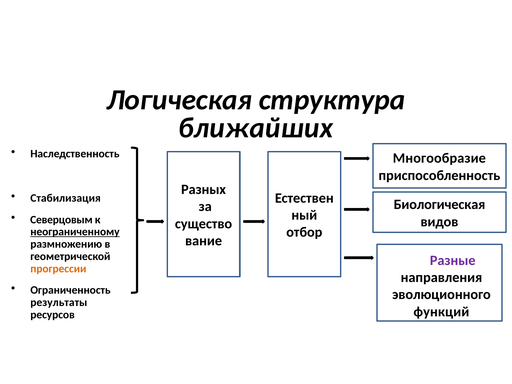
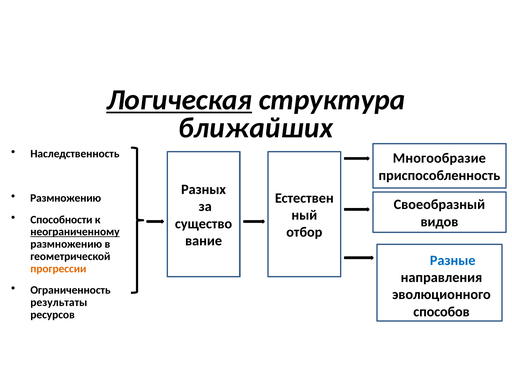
Логическая underline: none -> present
Стабилизация at (66, 198): Стабилизация -> Размножению
Биологическая: Биологическая -> Своеобразный
Северцовым: Северцовым -> Способности
Разные colour: purple -> blue
функций: функций -> способов
